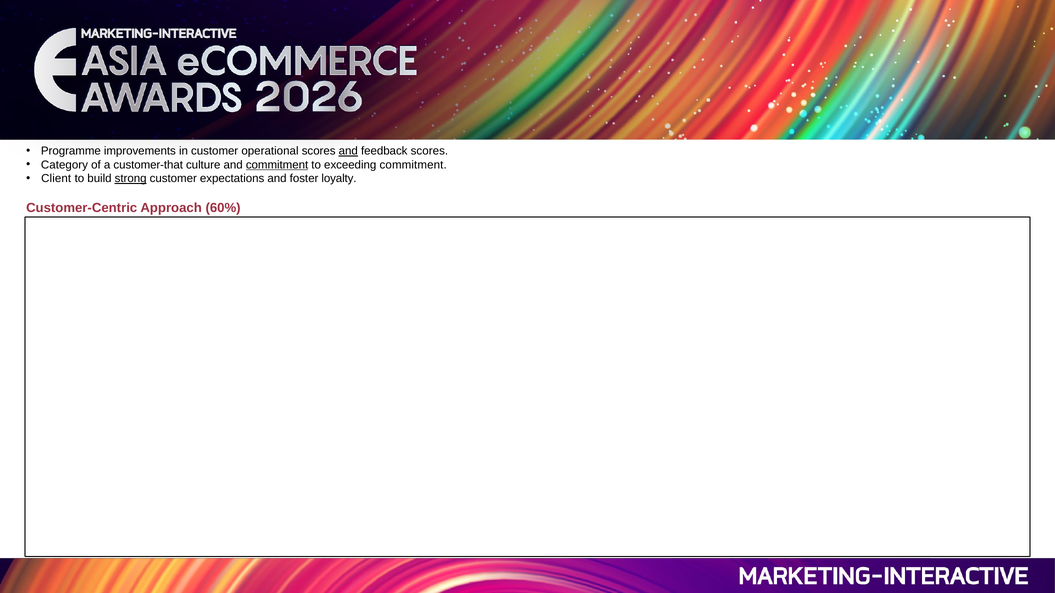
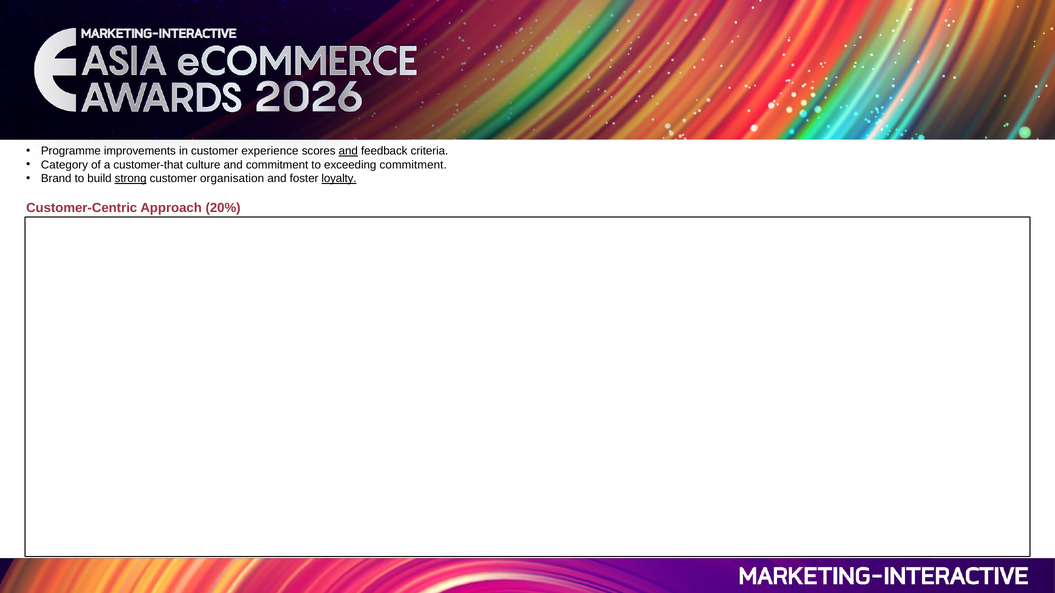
operational: operational -> experience
feedback scores: scores -> criteria
commitment at (277, 165) underline: present -> none
Client: Client -> Brand
expectations: expectations -> organisation
loyalty underline: none -> present
60%: 60% -> 20%
